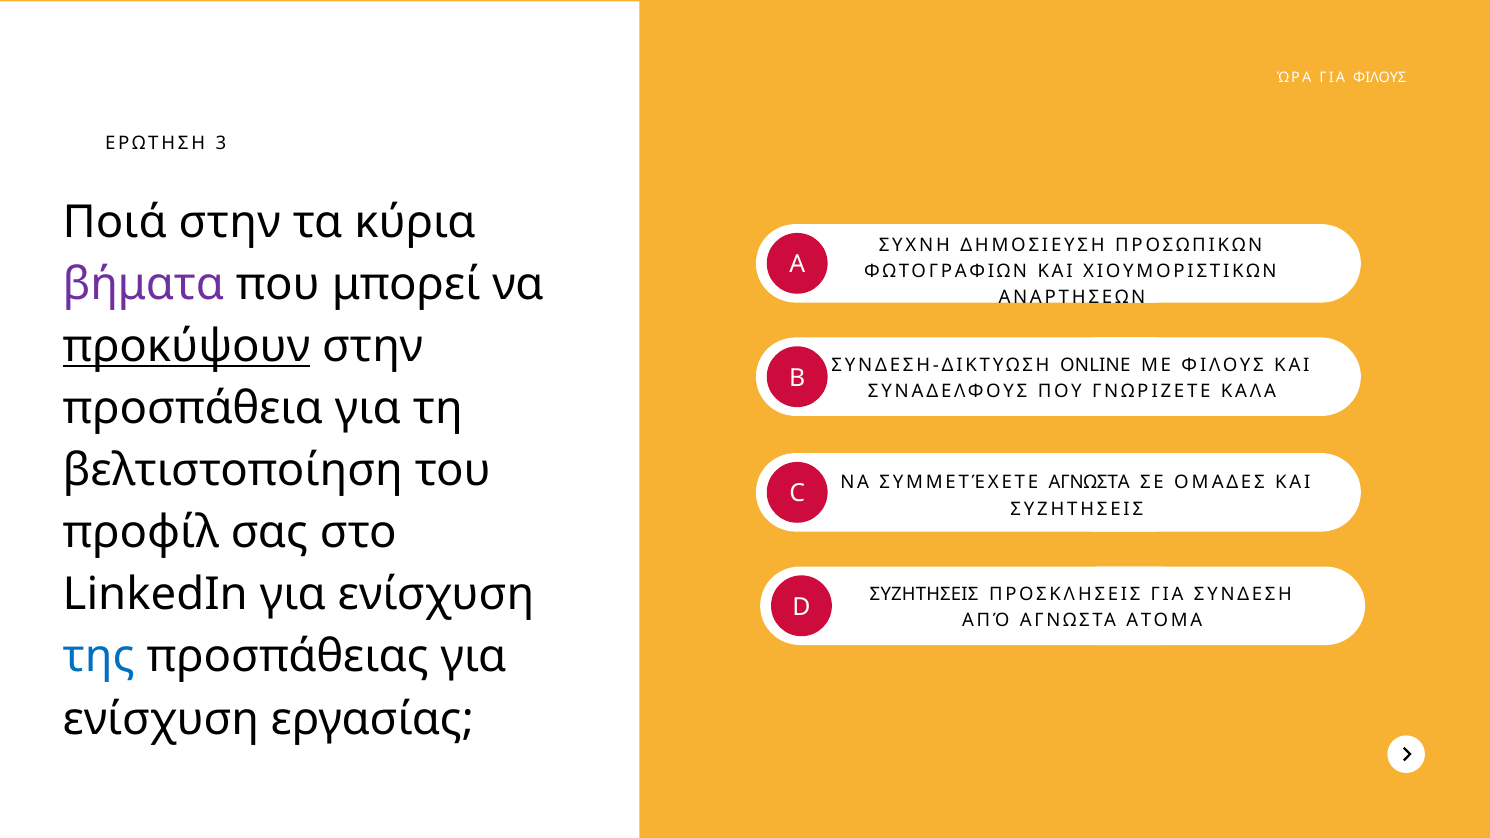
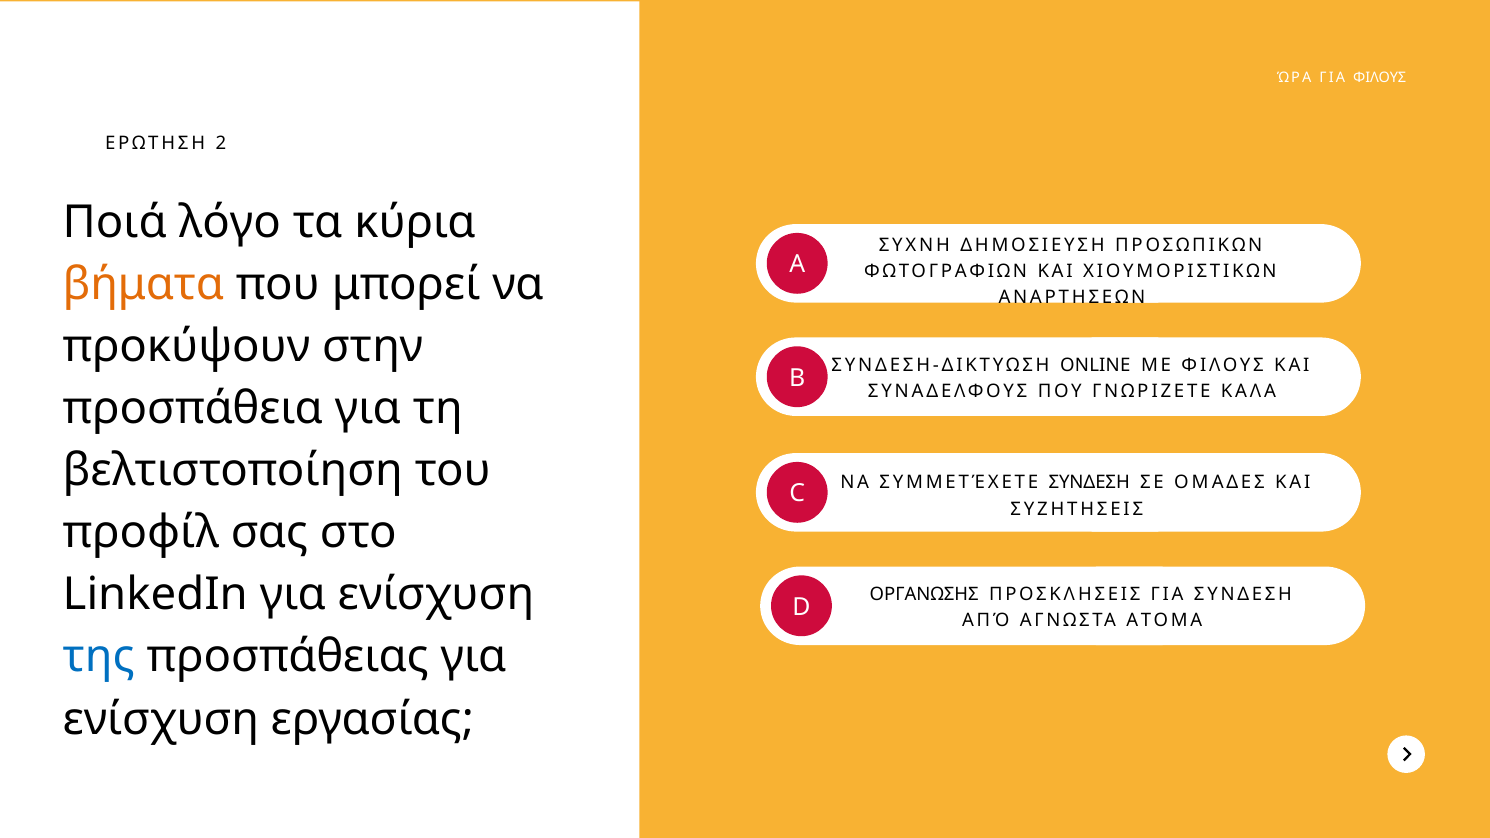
3: 3 -> 2
Ποιά στην: στην -> λόγο
βήματα colour: purple -> orange
προκύψουν underline: present -> none
ΣΥΜΜΕΤΈΧΕΤΕ ΑΓΝΩΣΤΑ: ΑΓΝΩΣΤΑ -> ΣΥΝΔΕΣΗ
ΣΥΖΗΤΗΣΕΙΣ at (924, 594): ΣΥΖΗΤΗΣΕΙΣ -> ΟΡΓΑΝΩΣΗΣ
